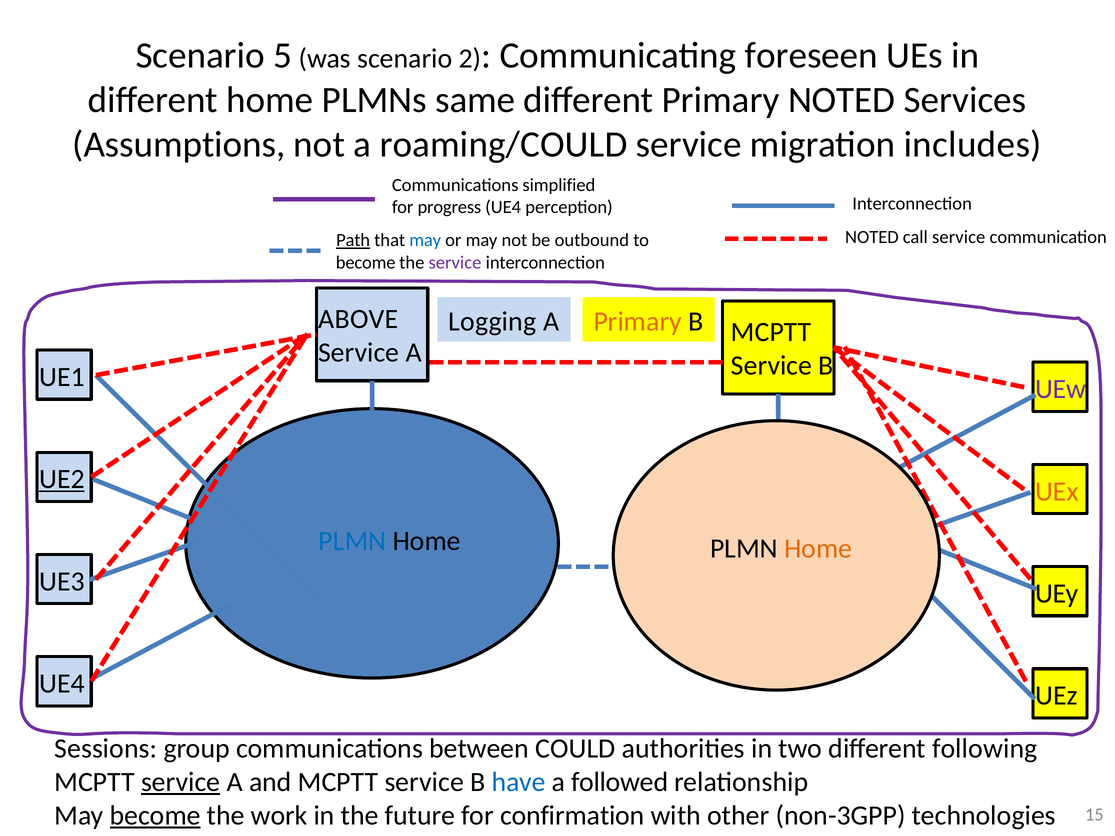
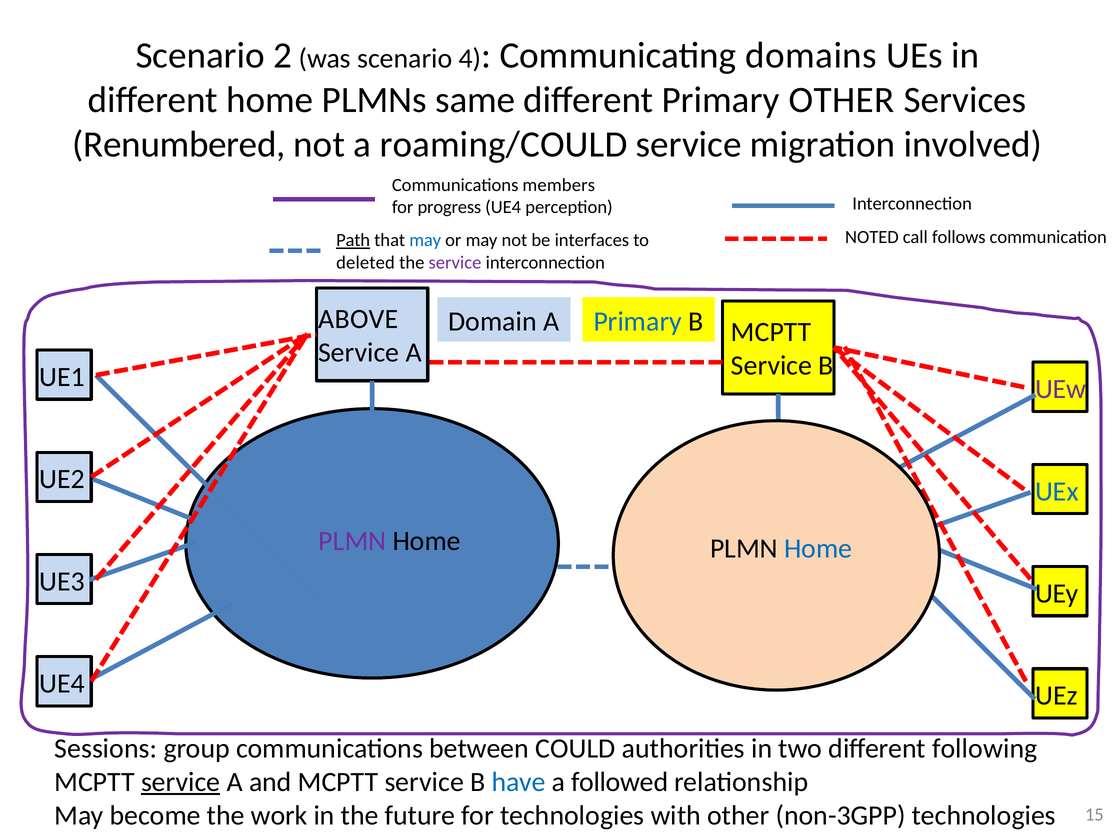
5: 5 -> 2
2: 2 -> 4
foreseen: foreseen -> domains
Primary NOTED: NOTED -> OTHER
Assumptions: Assumptions -> Renumbered
includes: includes -> involved
simplified: simplified -> members
call service: service -> follows
outbound: outbound -> interfaces
become at (366, 263): become -> deleted
Logging: Logging -> Domain
Primary at (638, 321) colour: orange -> blue
UE2 underline: present -> none
UEx colour: orange -> blue
PLMN at (352, 541) colour: blue -> purple
Home at (818, 549) colour: orange -> blue
become at (155, 816) underline: present -> none
for confirmation: confirmation -> technologies
